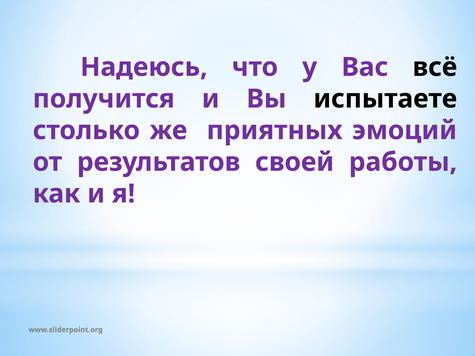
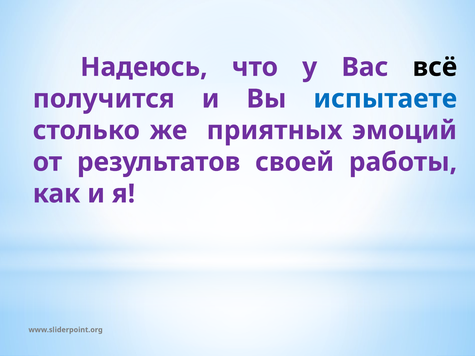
испытаете colour: black -> blue
